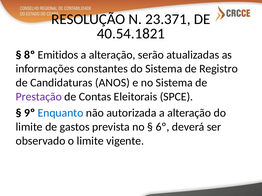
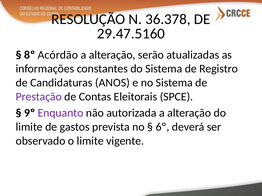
23.371: 23.371 -> 36.378
40.54.1821: 40.54.1821 -> 29.47.5160
Emitidos: Emitidos -> Acórdão
Enquanto colour: blue -> purple
